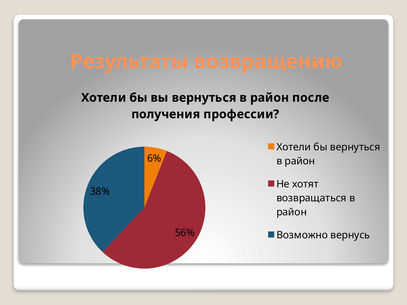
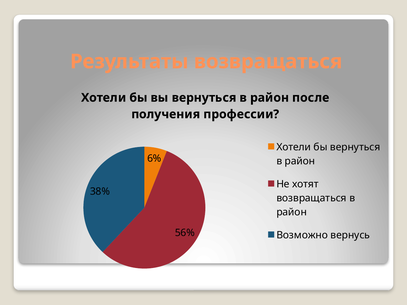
Результаты возвращению: возвращению -> возвращаться
